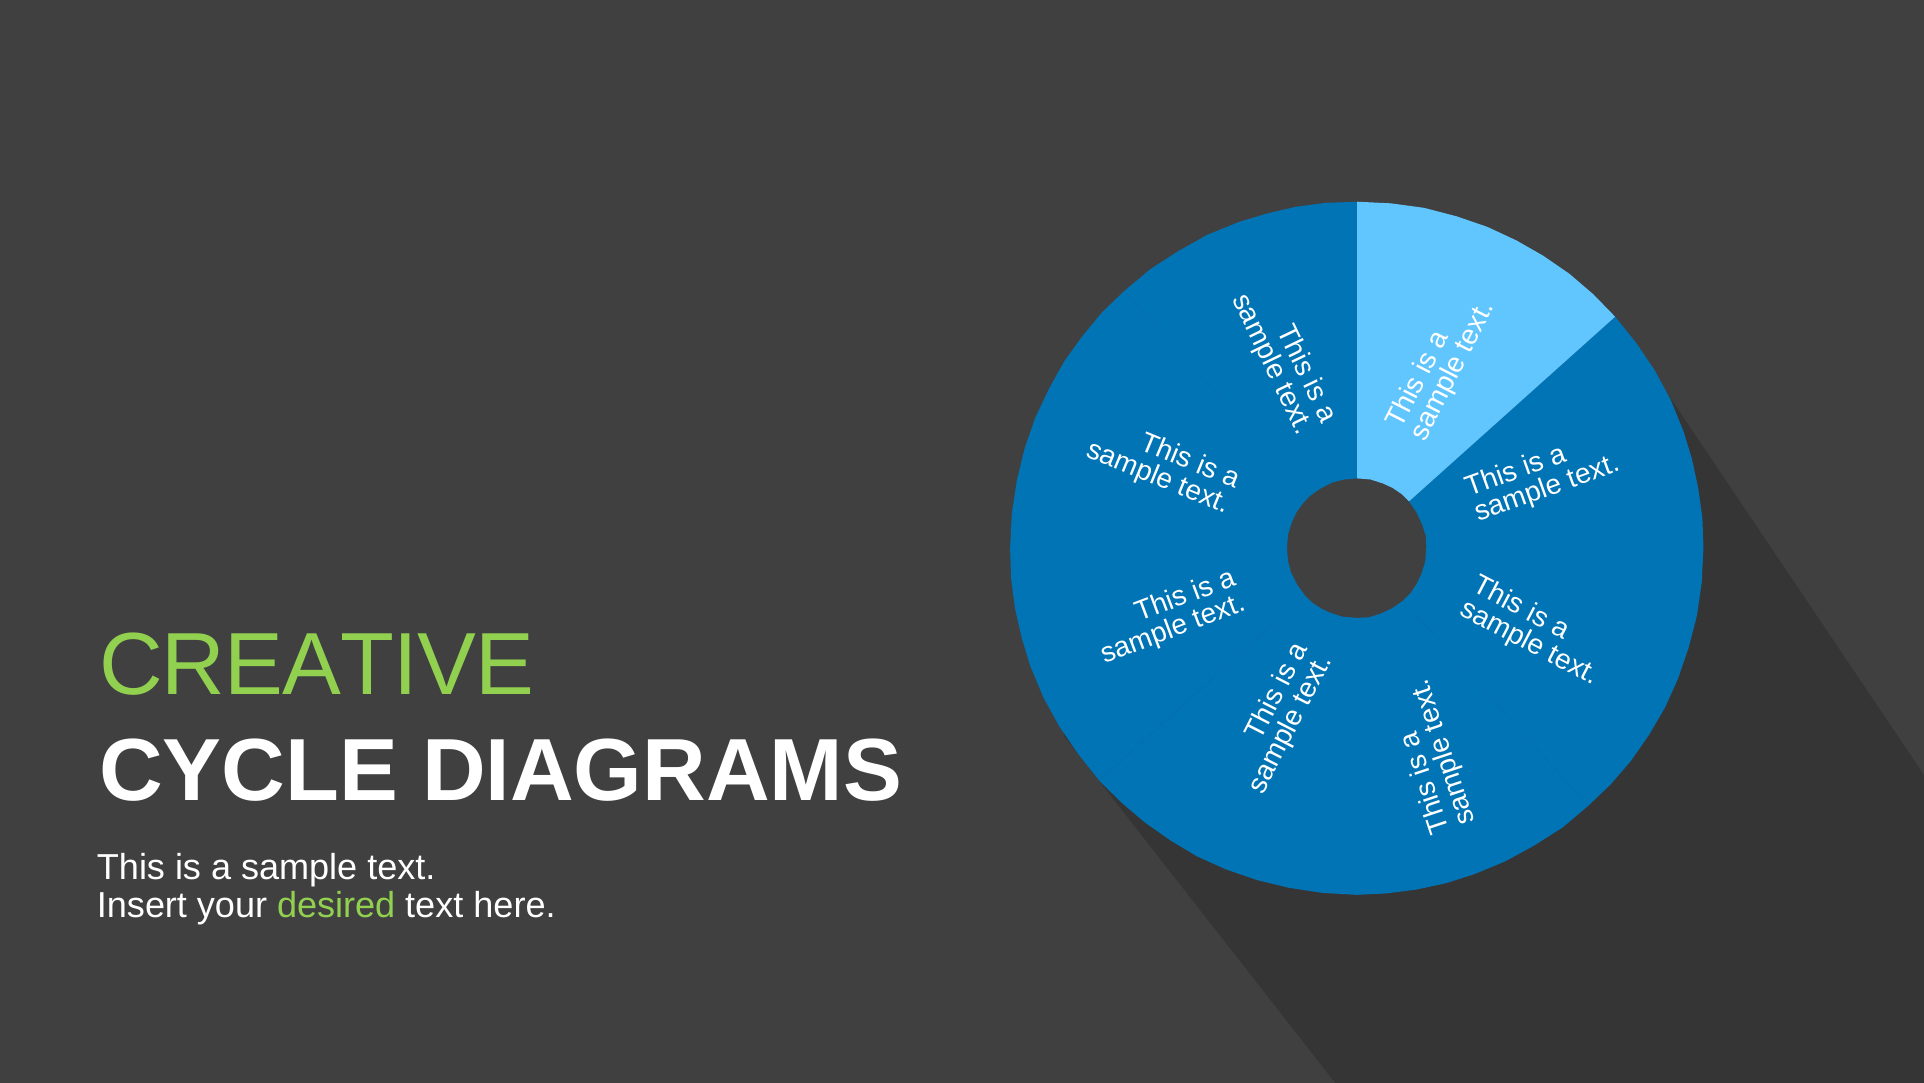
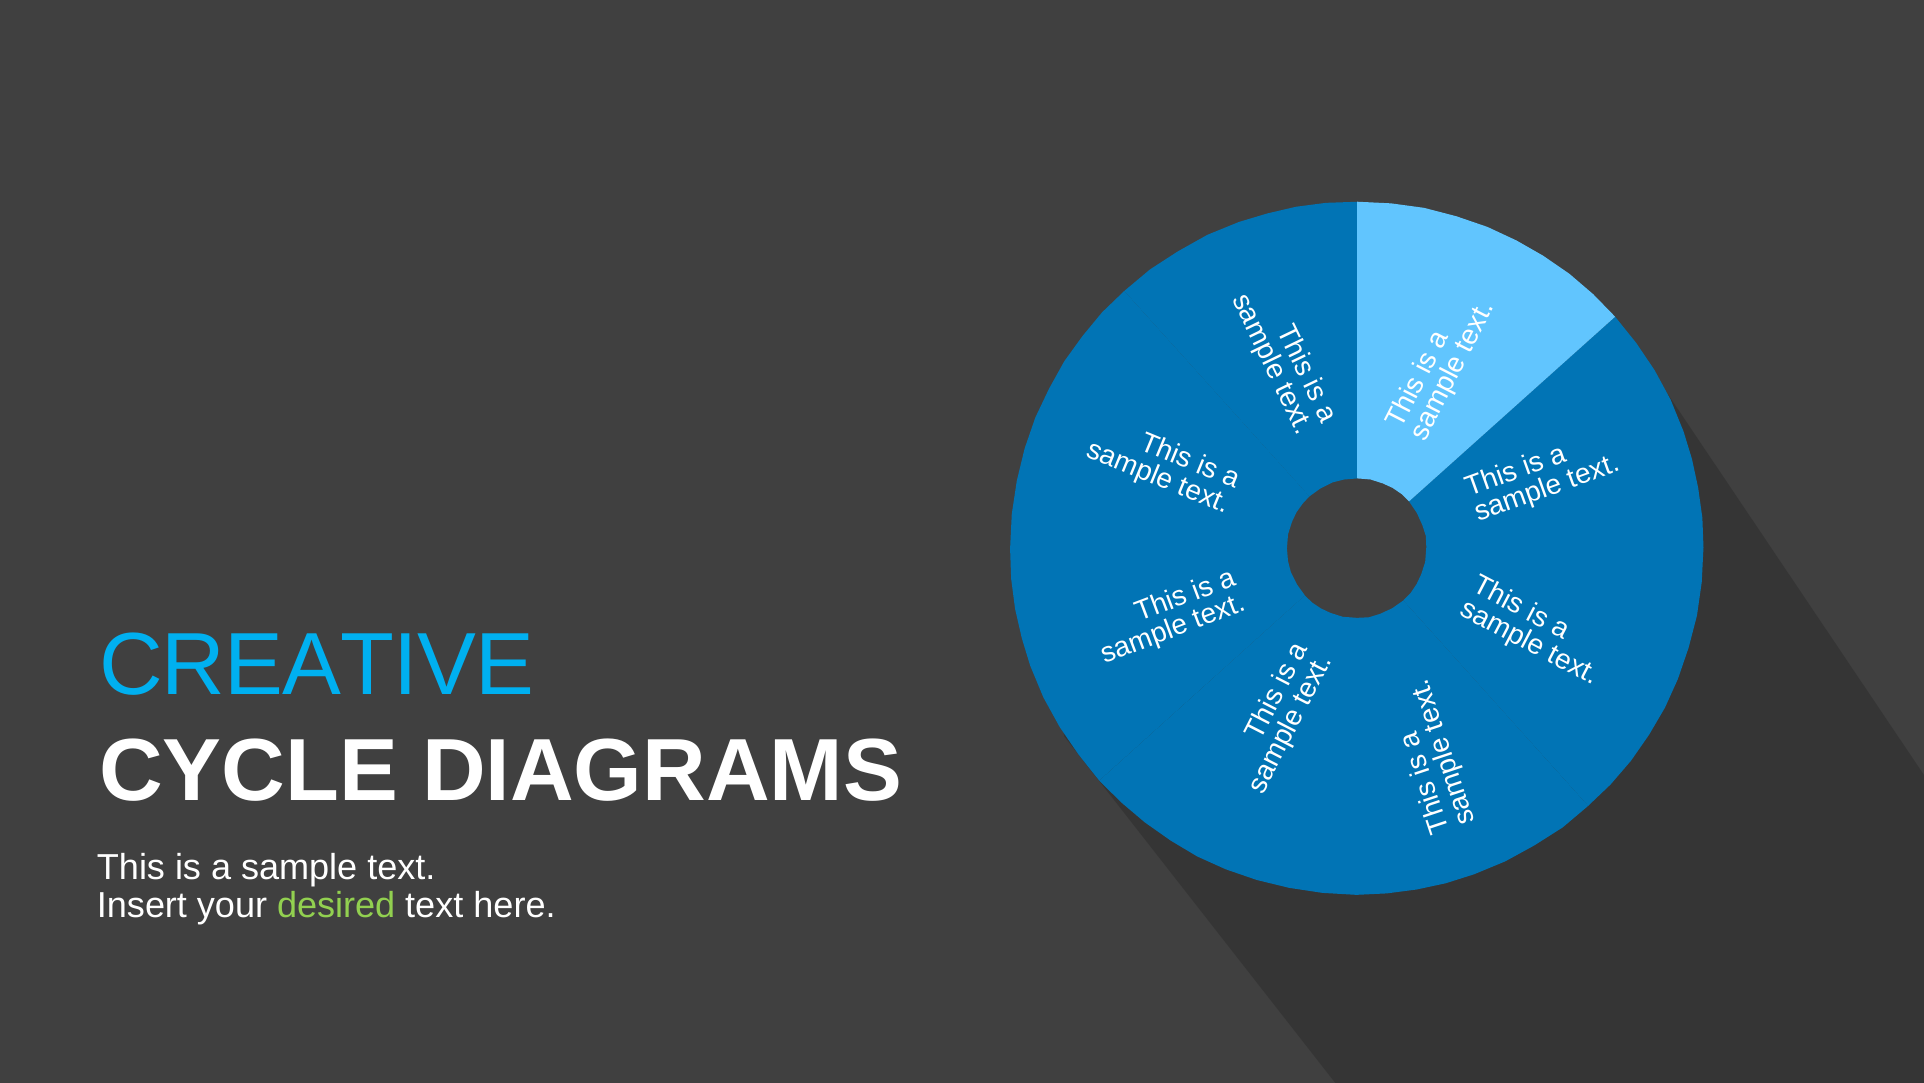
CREATIVE colour: light green -> light blue
